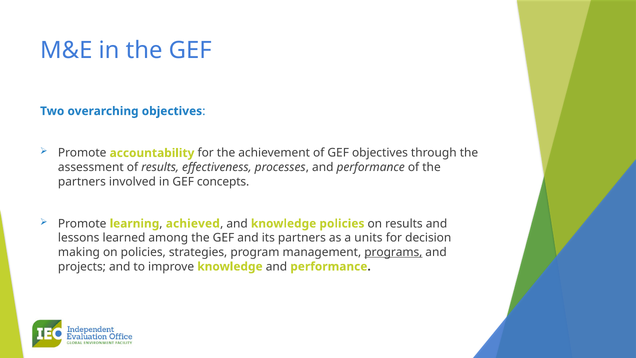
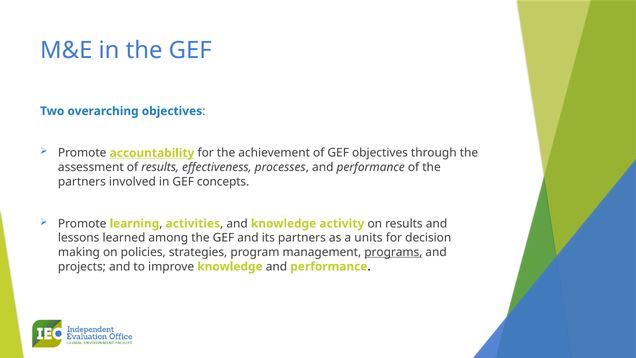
accountability underline: none -> present
achieved: achieved -> activities
knowledge policies: policies -> activity
